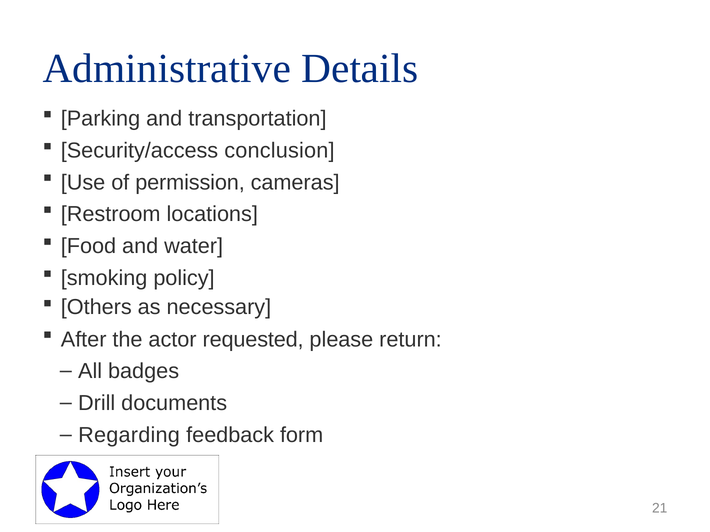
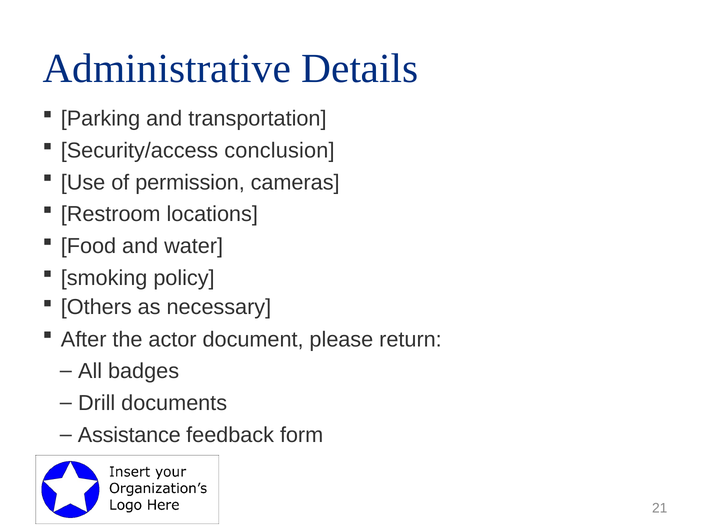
requested: requested -> document
Regarding: Regarding -> Assistance
